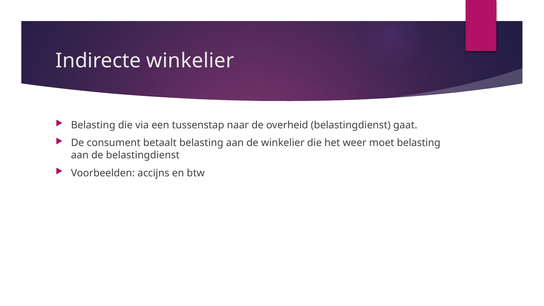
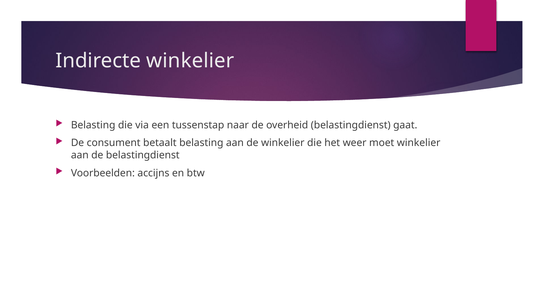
moet belasting: belasting -> winkelier
